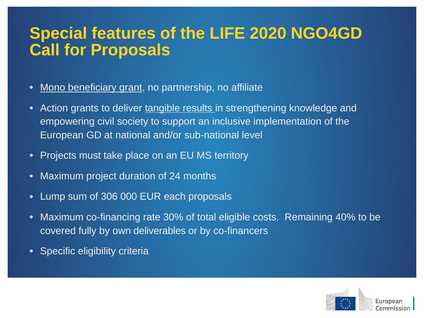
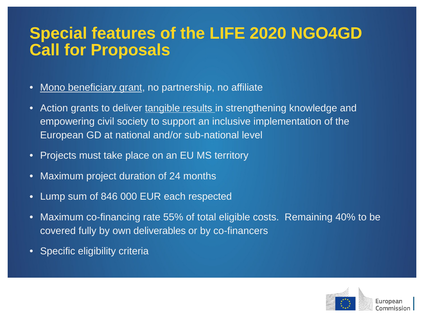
306: 306 -> 846
each proposals: proposals -> respected
30%: 30% -> 55%
